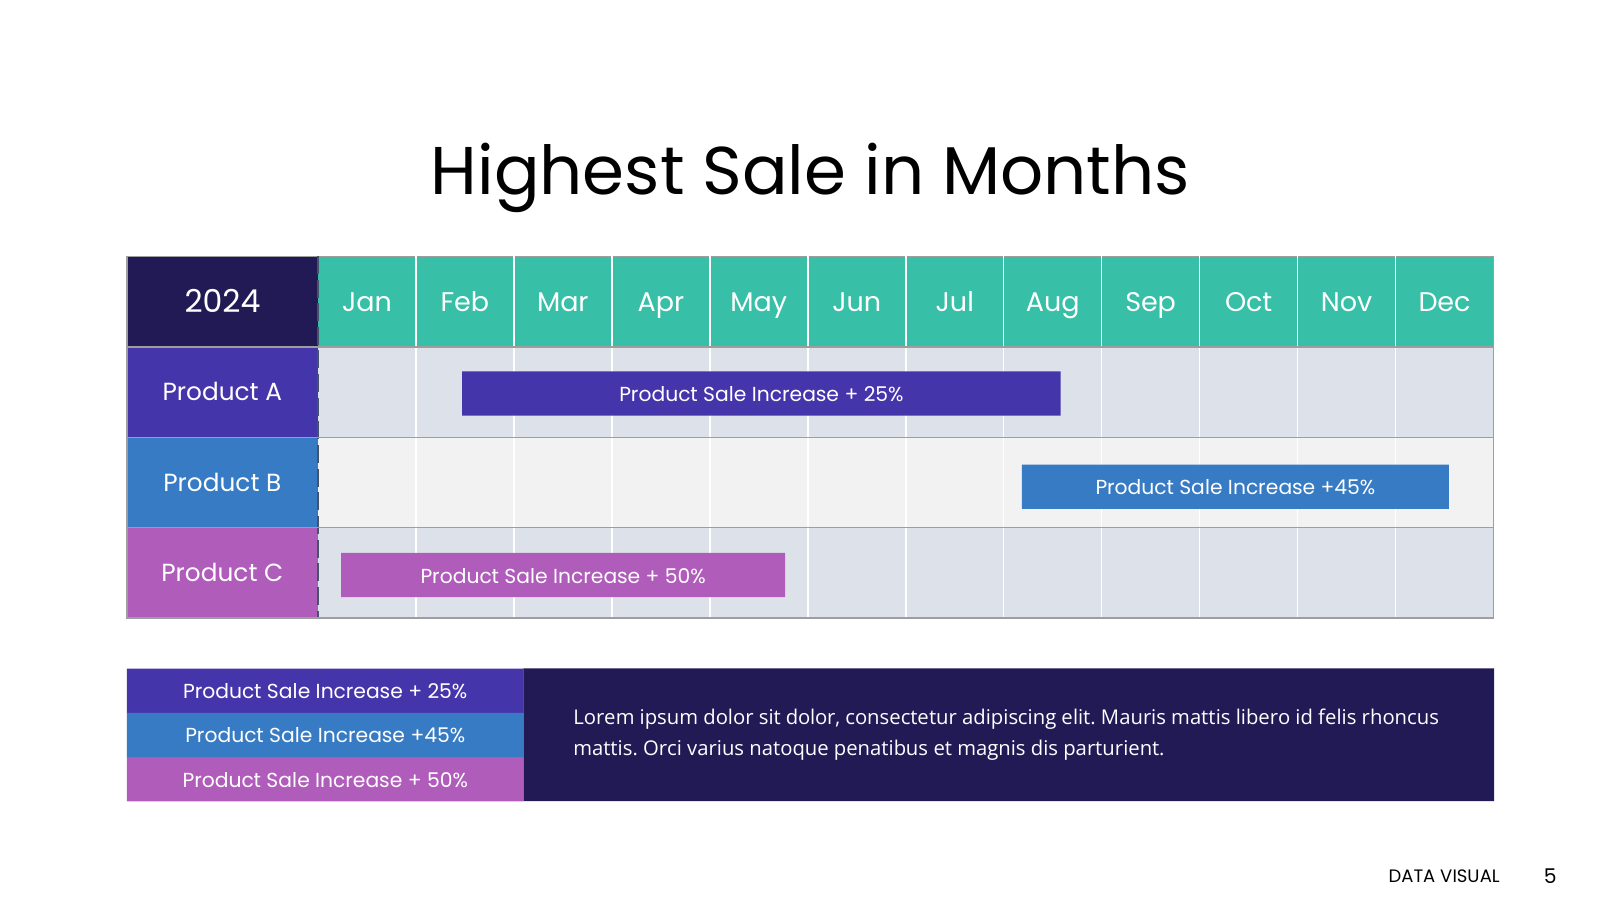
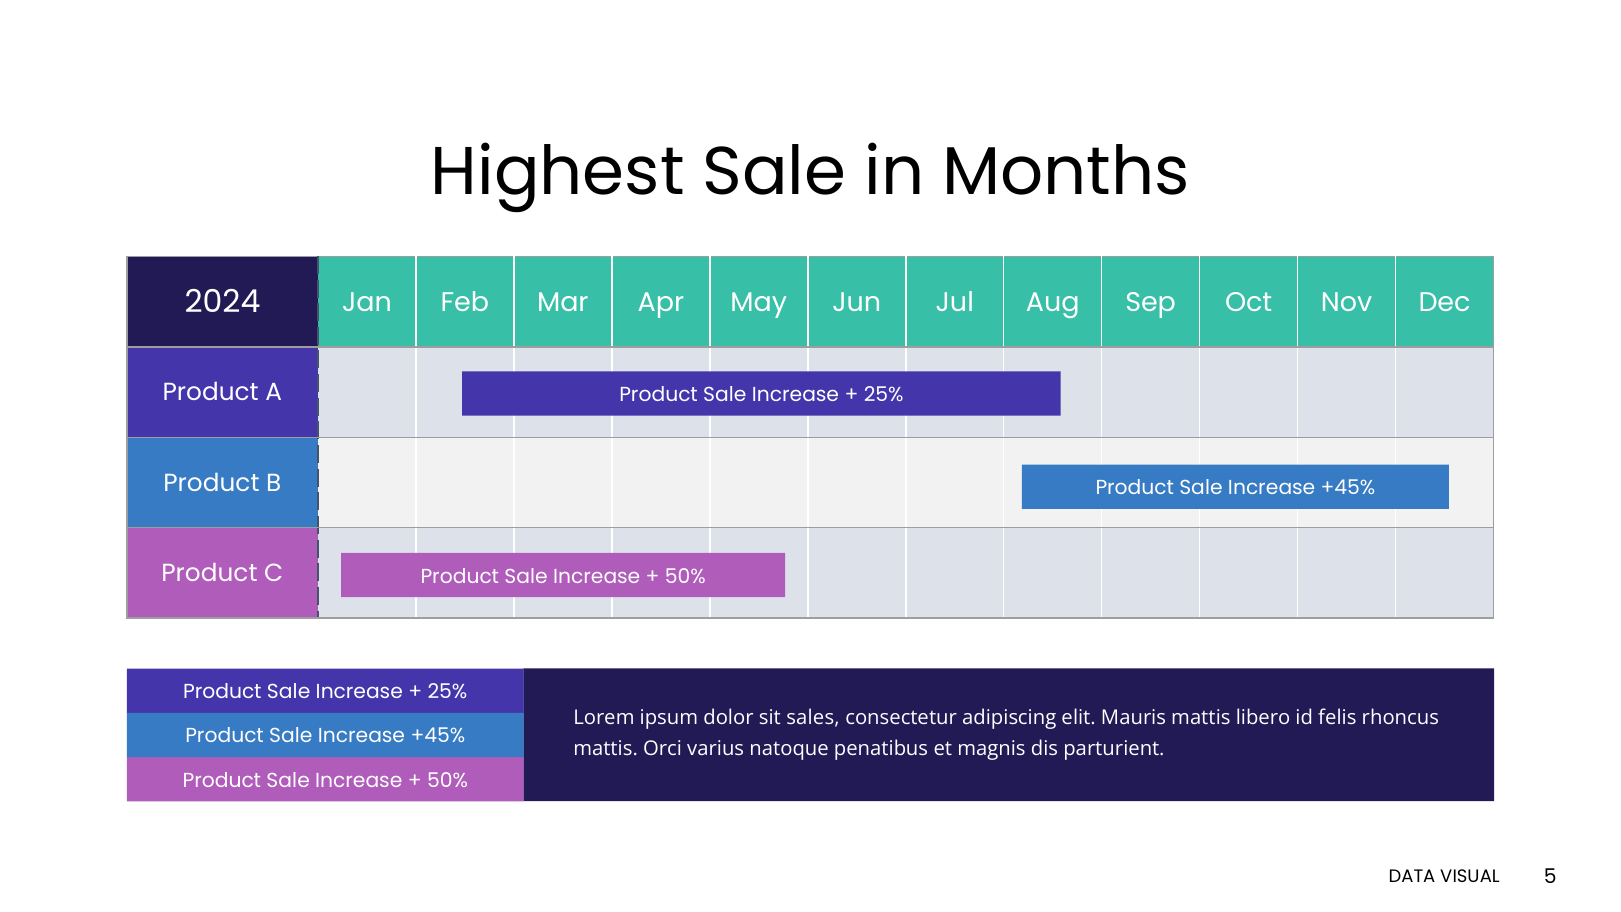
sit dolor: dolor -> sales
